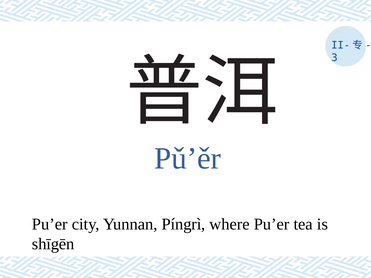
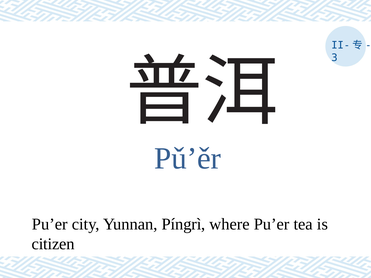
shīgēn: shīgēn -> citizen
